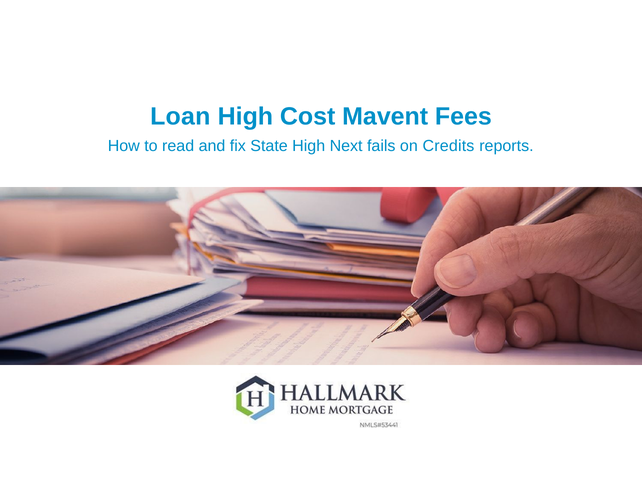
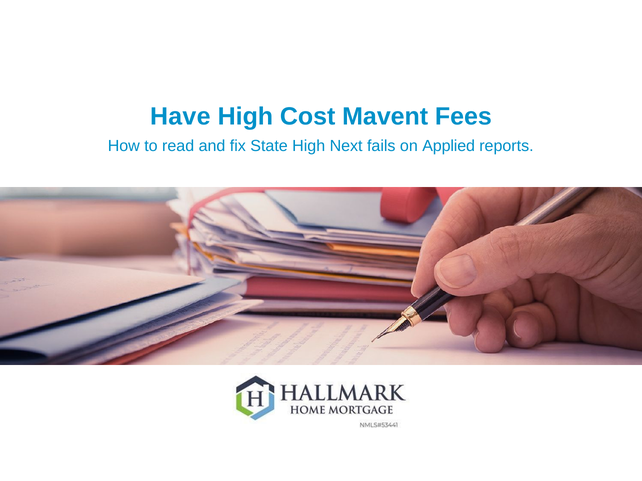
Loan: Loan -> Have
Credits: Credits -> Applied
